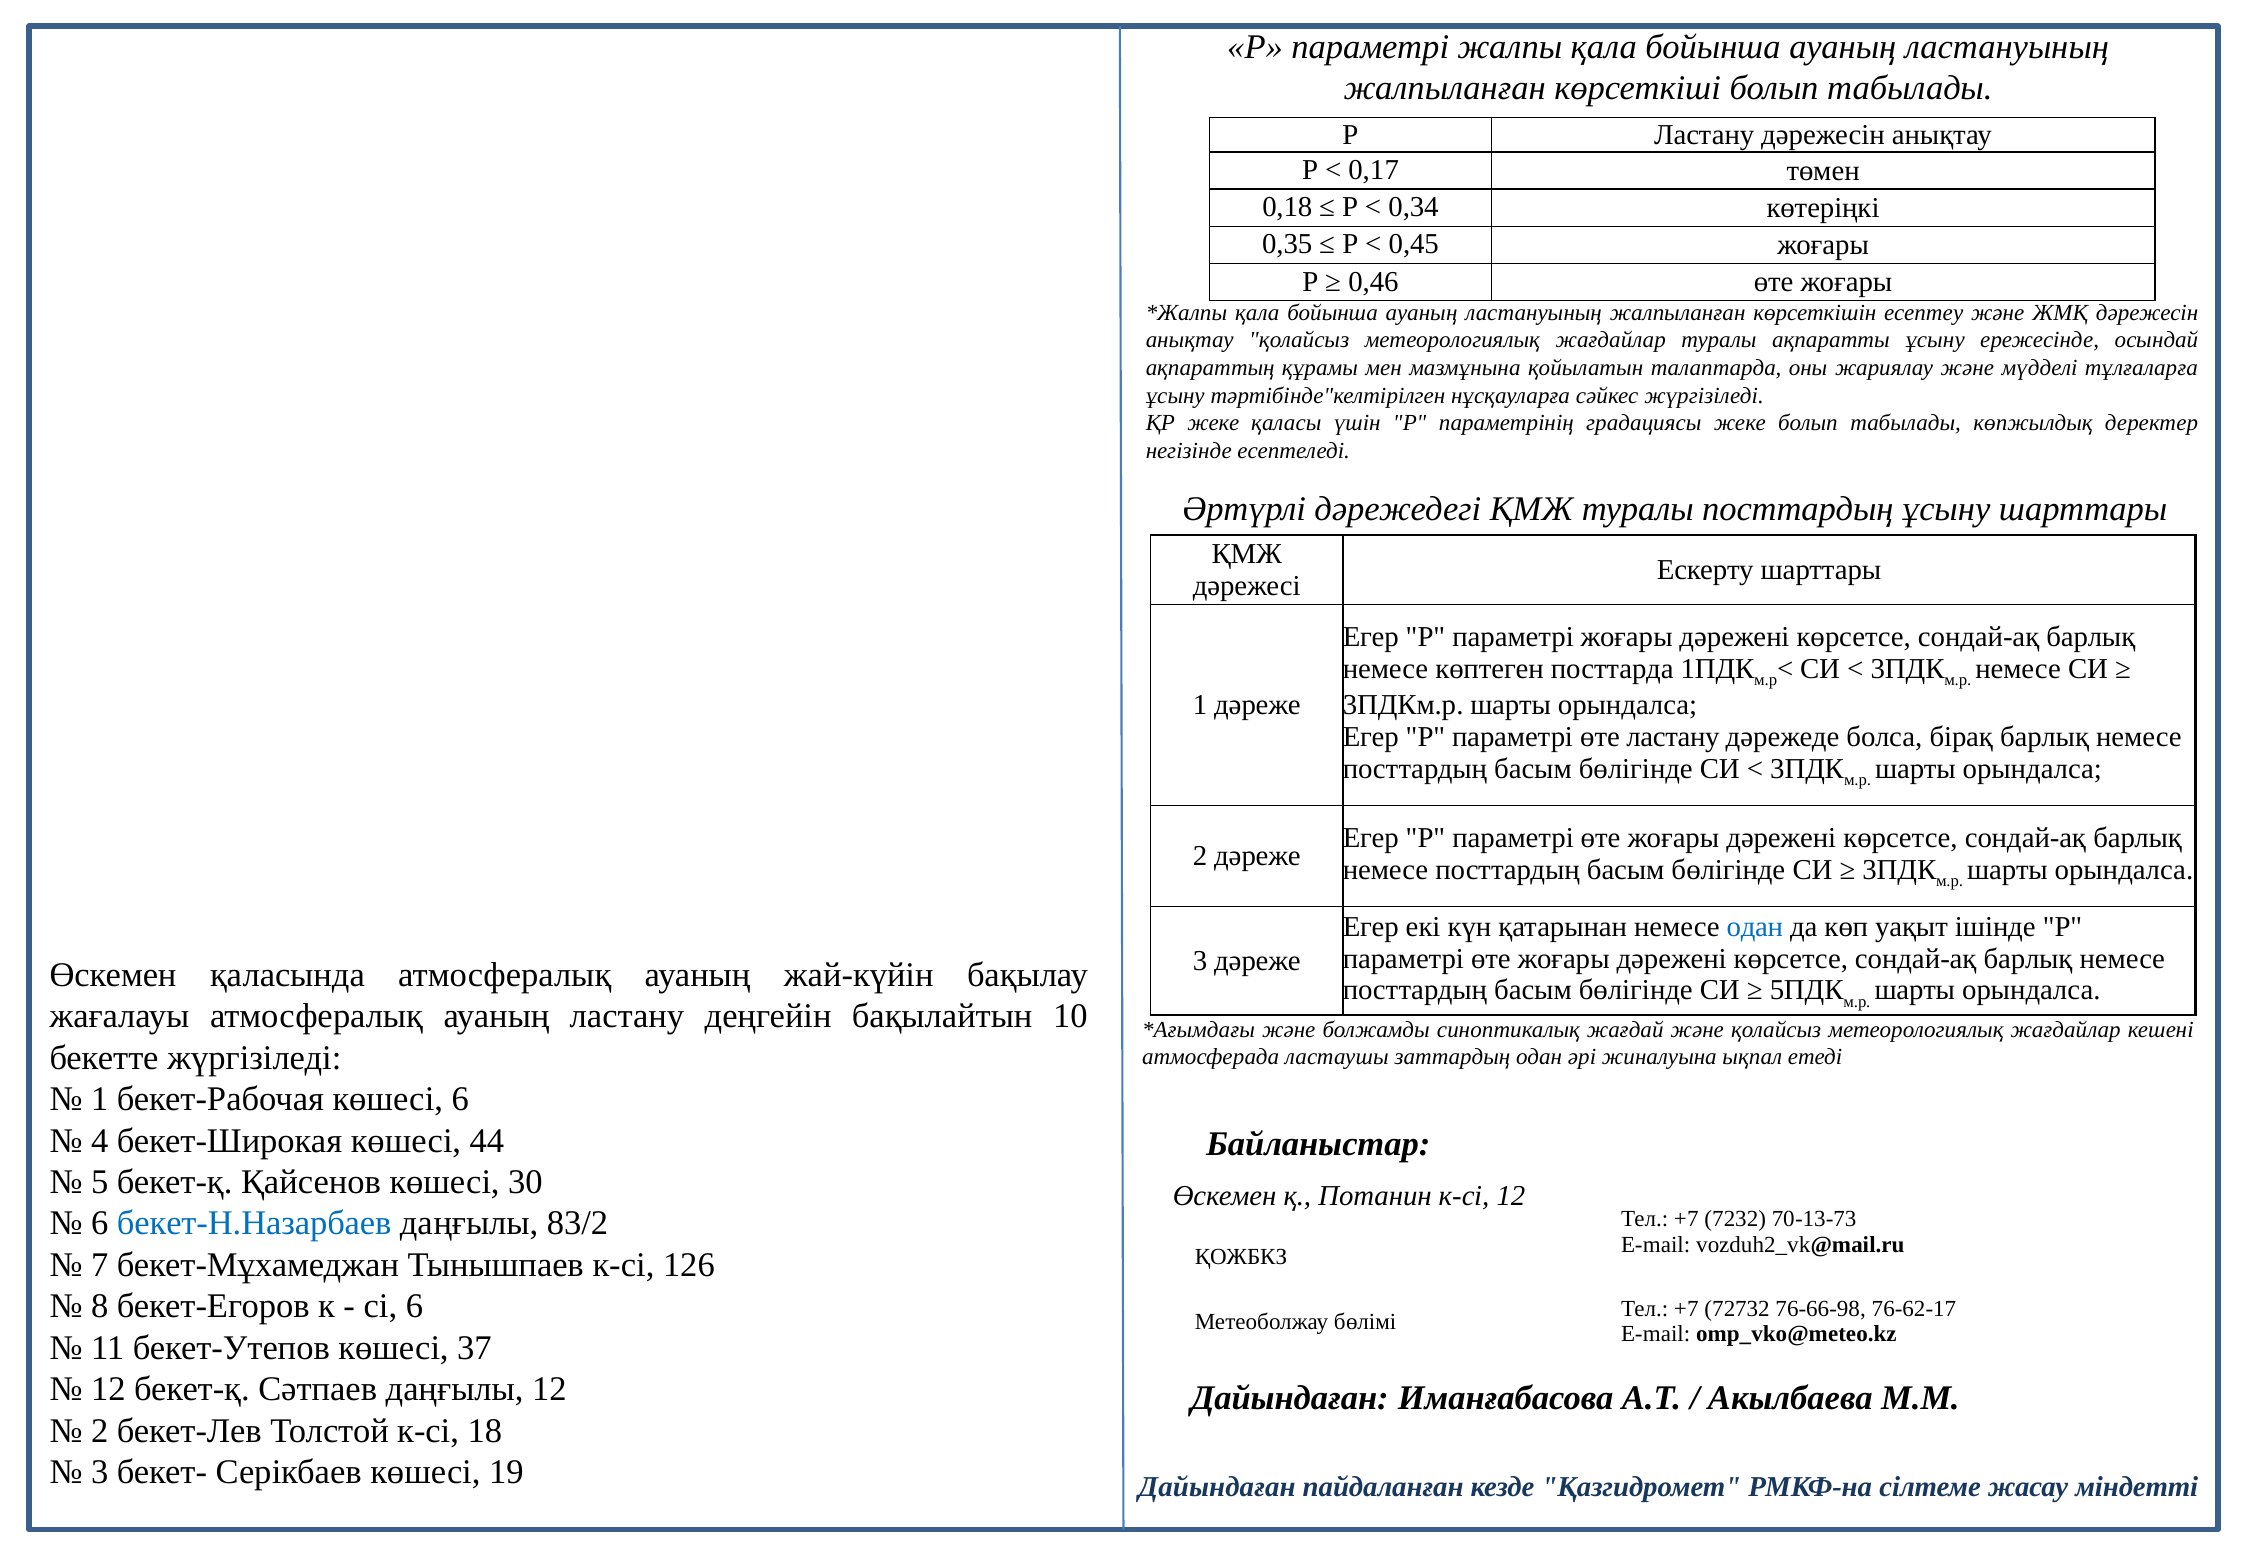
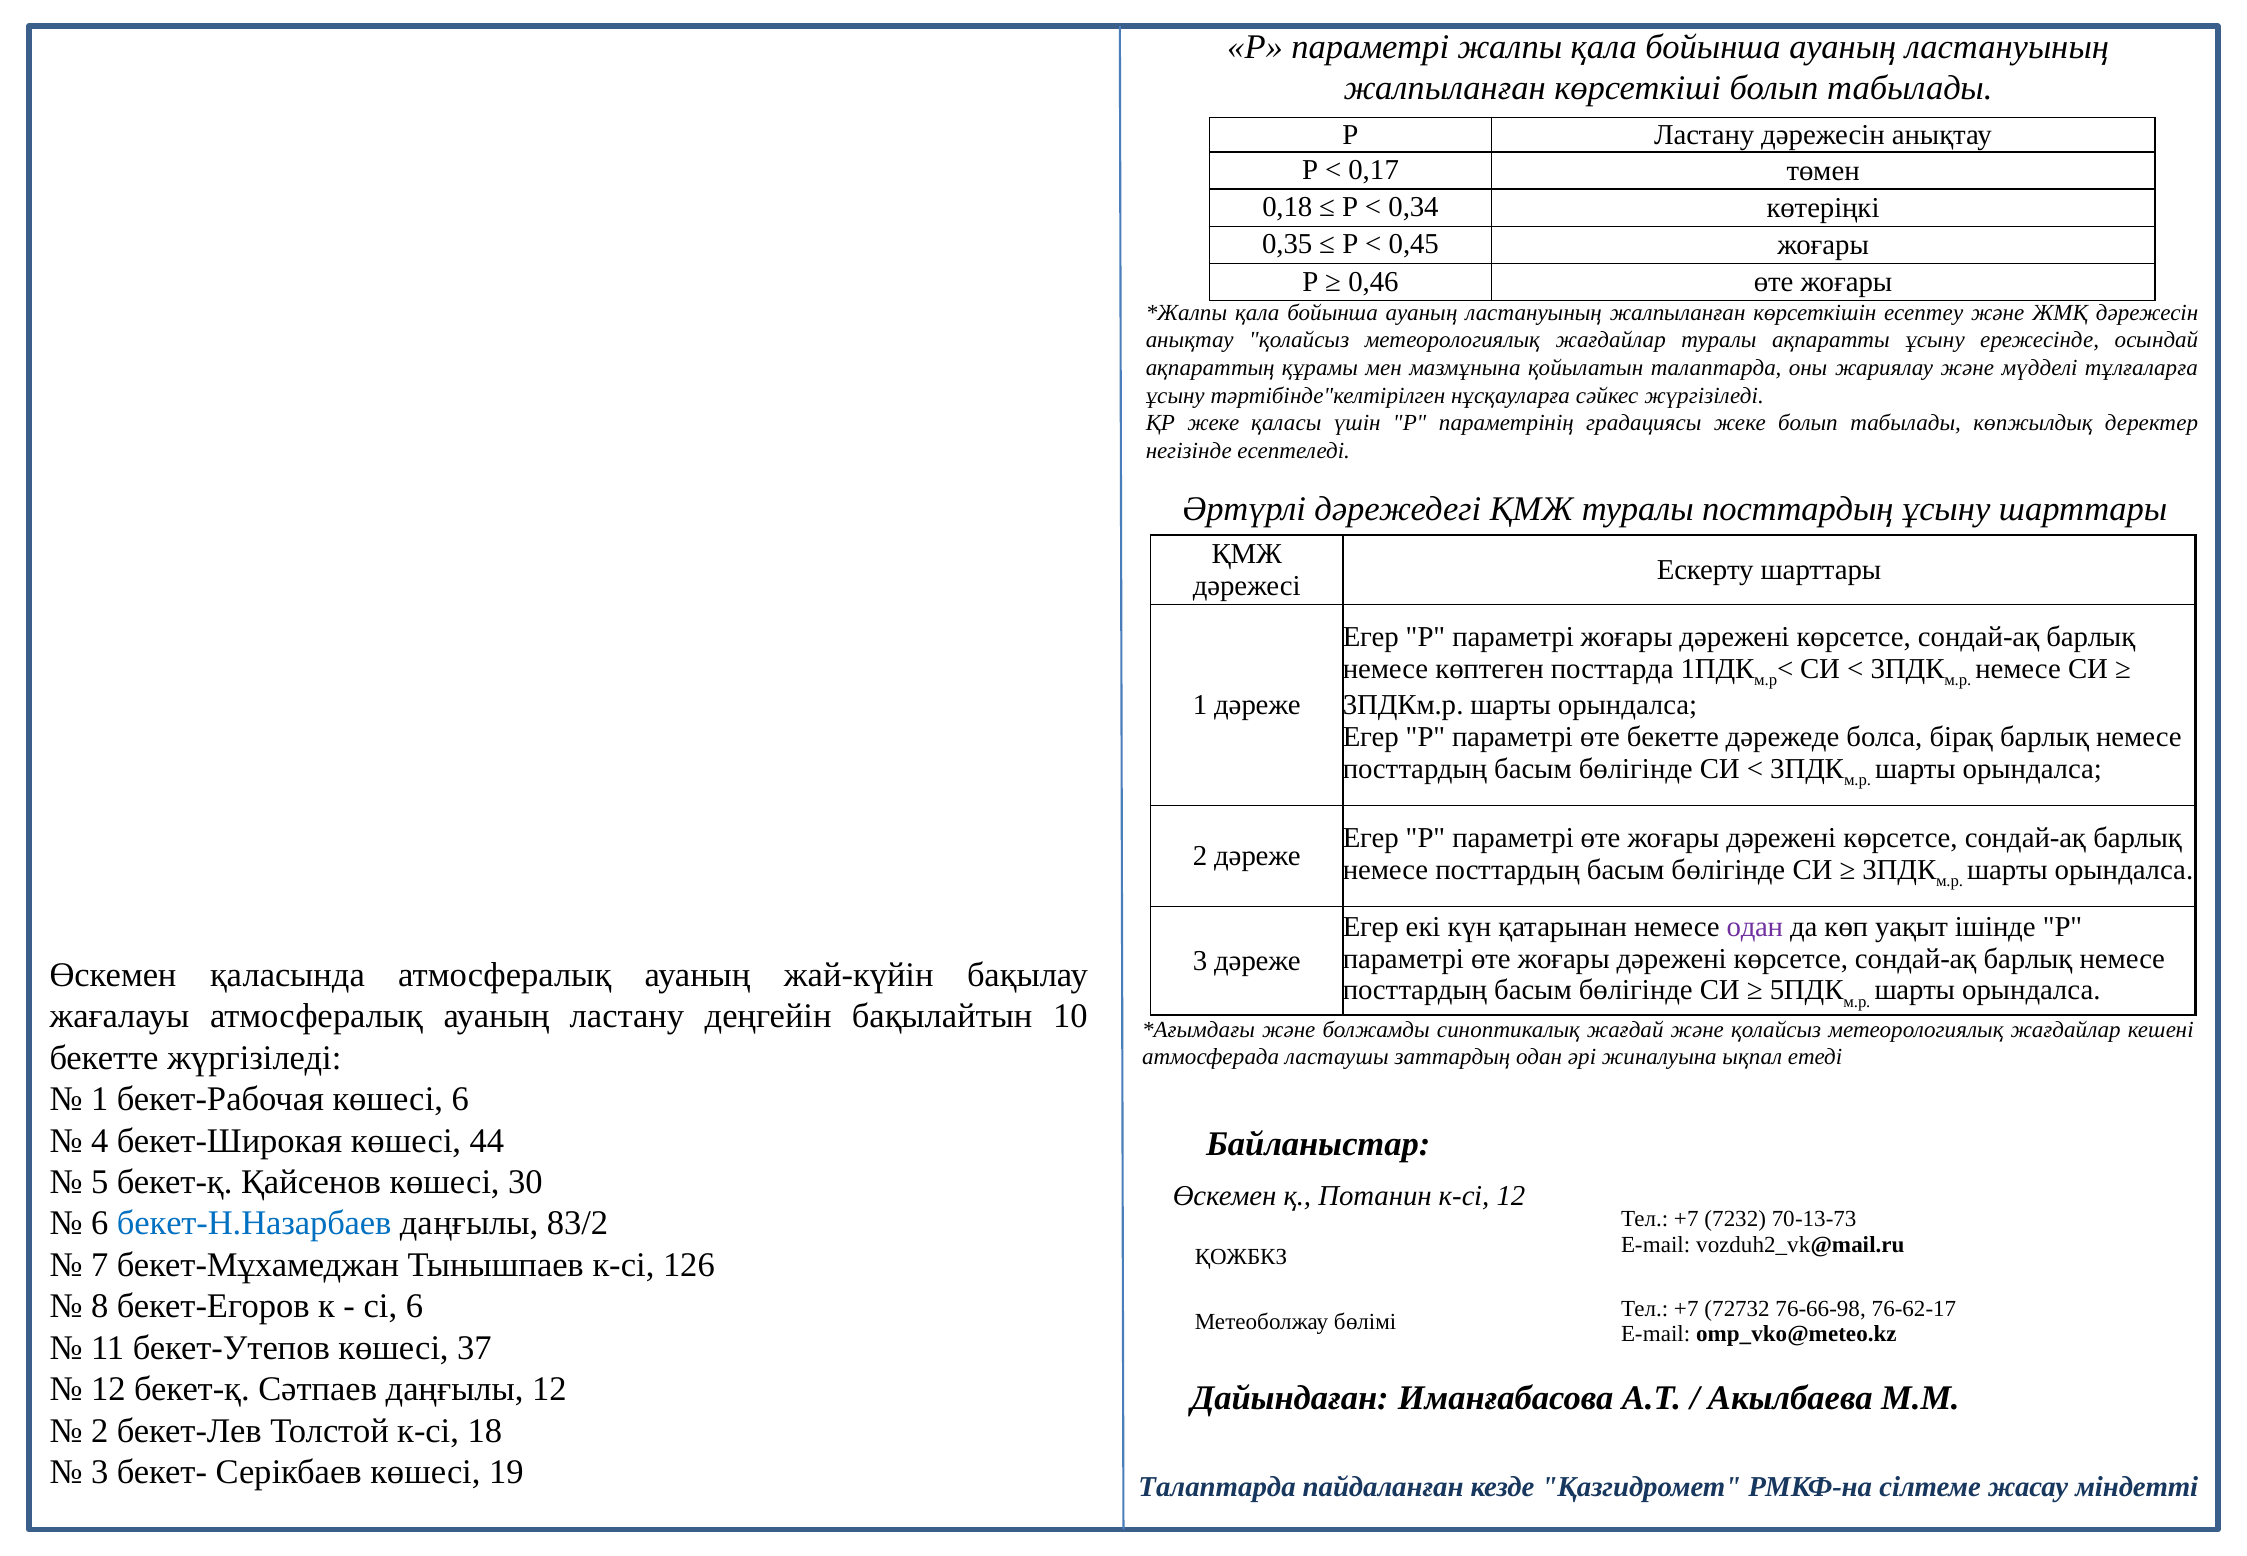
өте ластану: ластану -> бекетте
одан at (1755, 927) colour: blue -> purple
Дайындаған at (1217, 1487): Дайындаған -> Талаптарда
